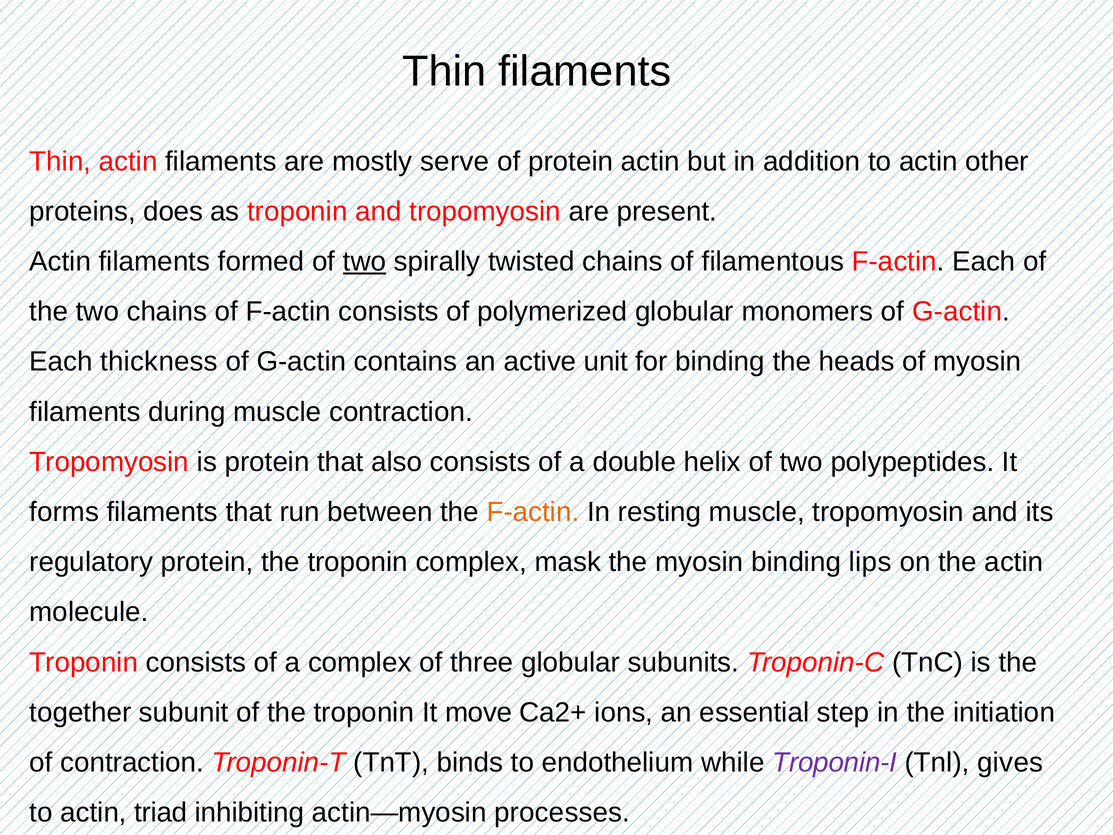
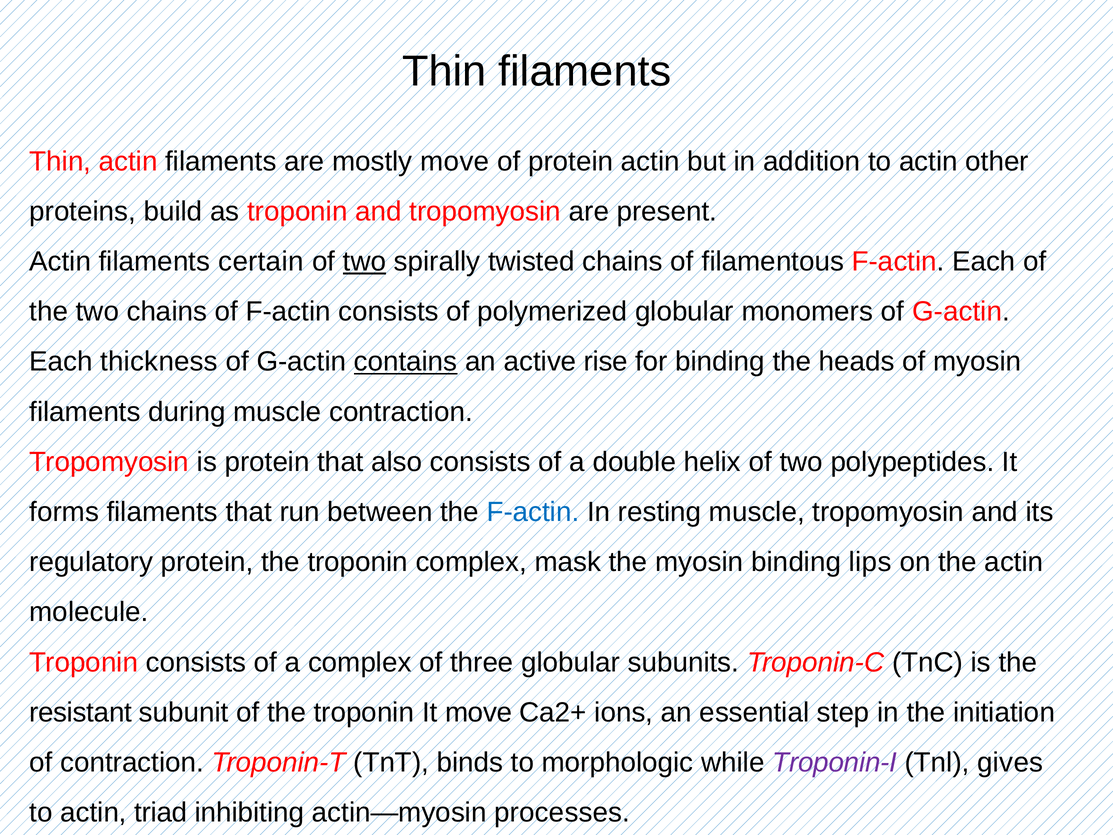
mostly serve: serve -> move
does: does -> build
formed: formed -> certain
contains underline: none -> present
unit: unit -> rise
F-actin at (533, 512) colour: orange -> blue
together: together -> resistant
endothelium: endothelium -> morphologic
